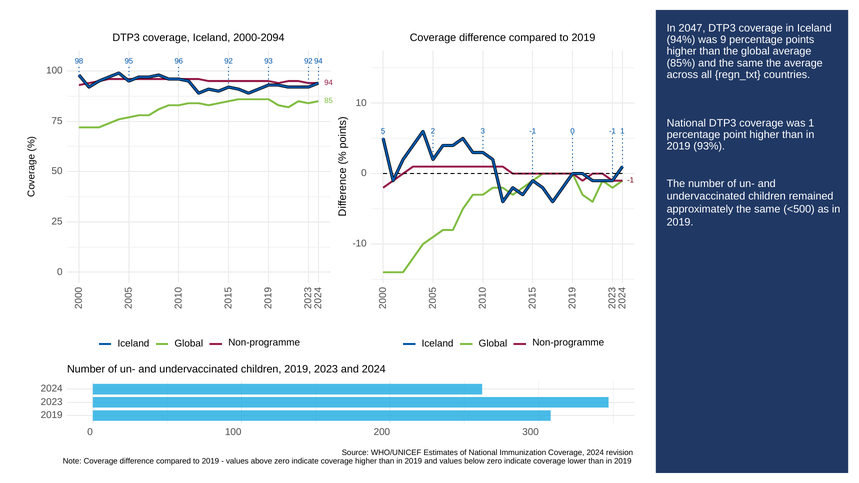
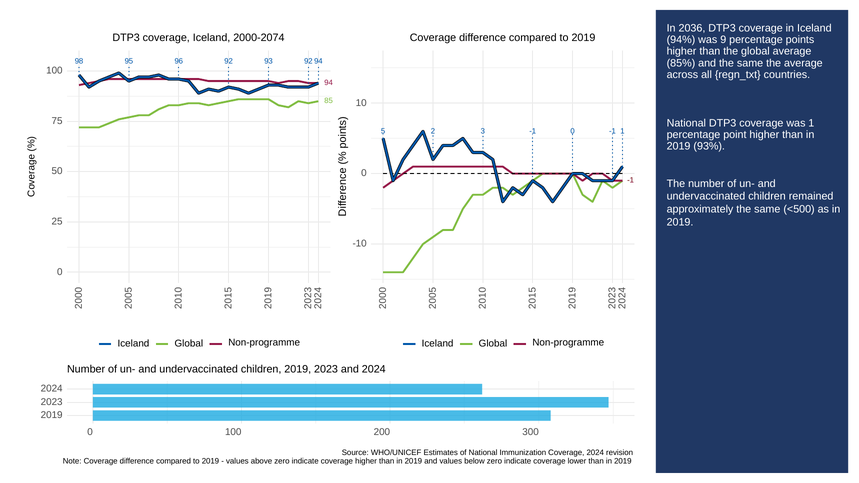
2047: 2047 -> 2036
2000-2094: 2000-2094 -> 2000-2074
